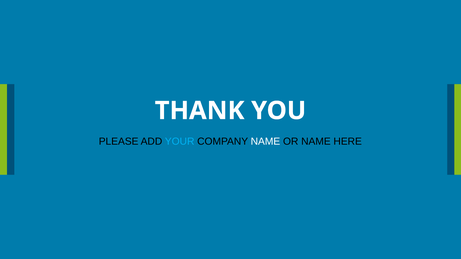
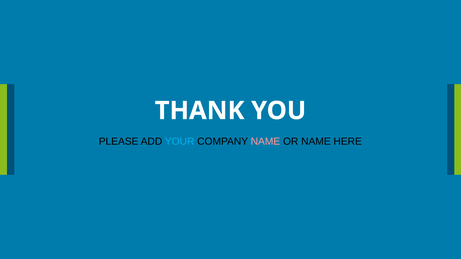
NAME at (265, 142) colour: white -> pink
